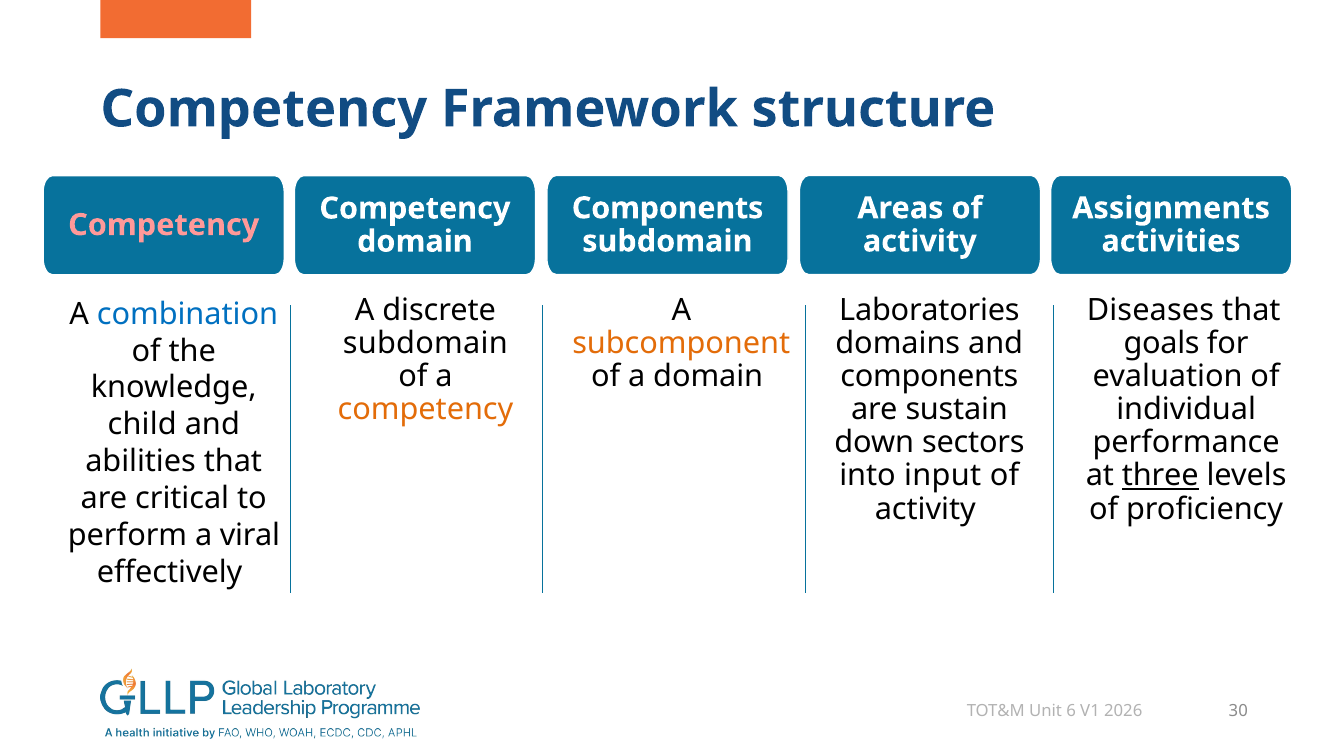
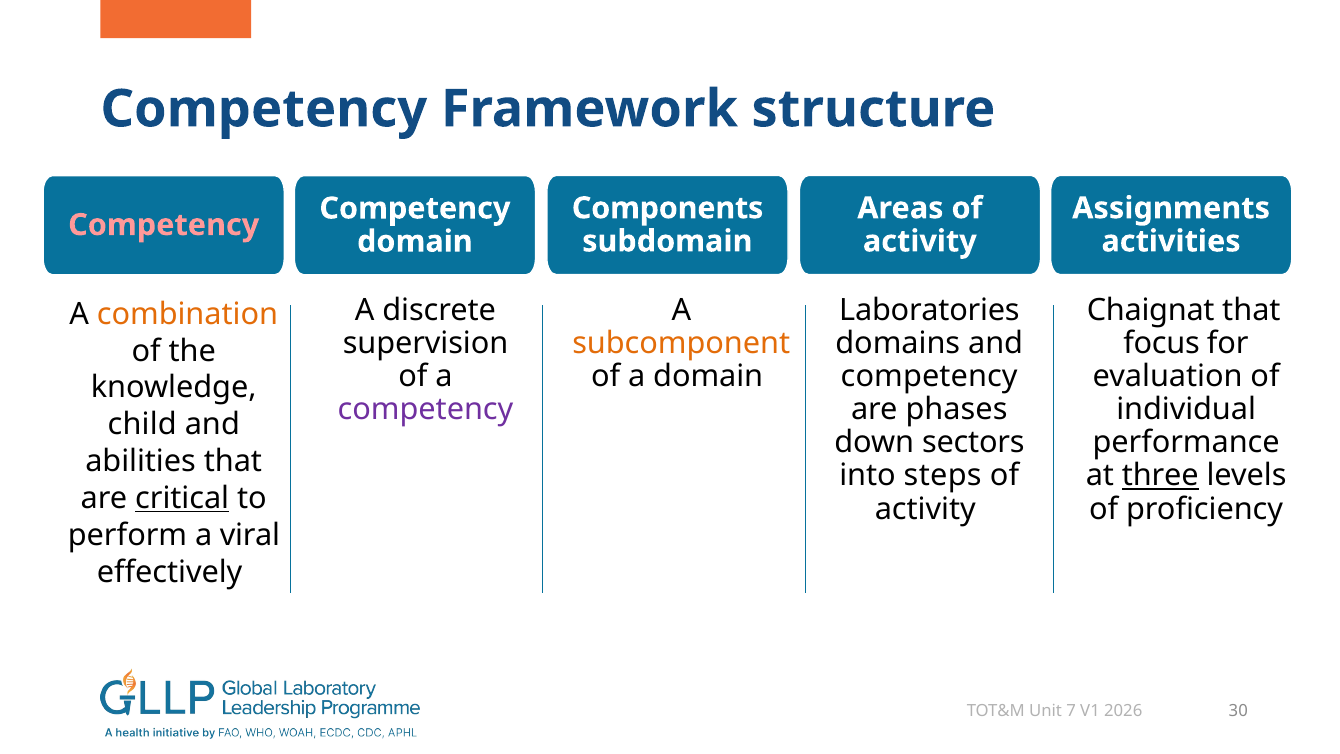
Diseases: Diseases -> Chaignat
combination colour: blue -> orange
subdomain at (425, 343): subdomain -> supervision
goals: goals -> focus
components at (929, 376): components -> competency
competency at (426, 409) colour: orange -> purple
sustain: sustain -> phases
input: input -> steps
critical underline: none -> present
6: 6 -> 7
